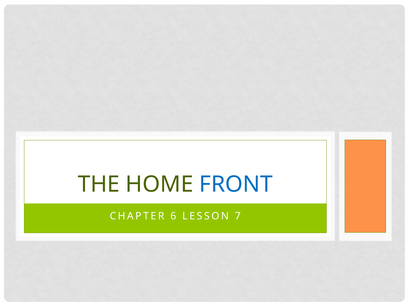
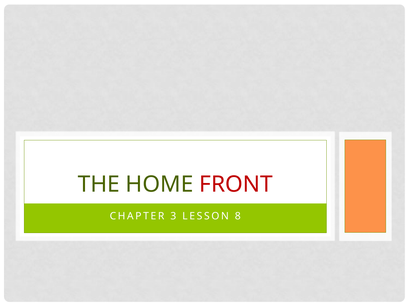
FRONT colour: blue -> red
6: 6 -> 3
7: 7 -> 8
